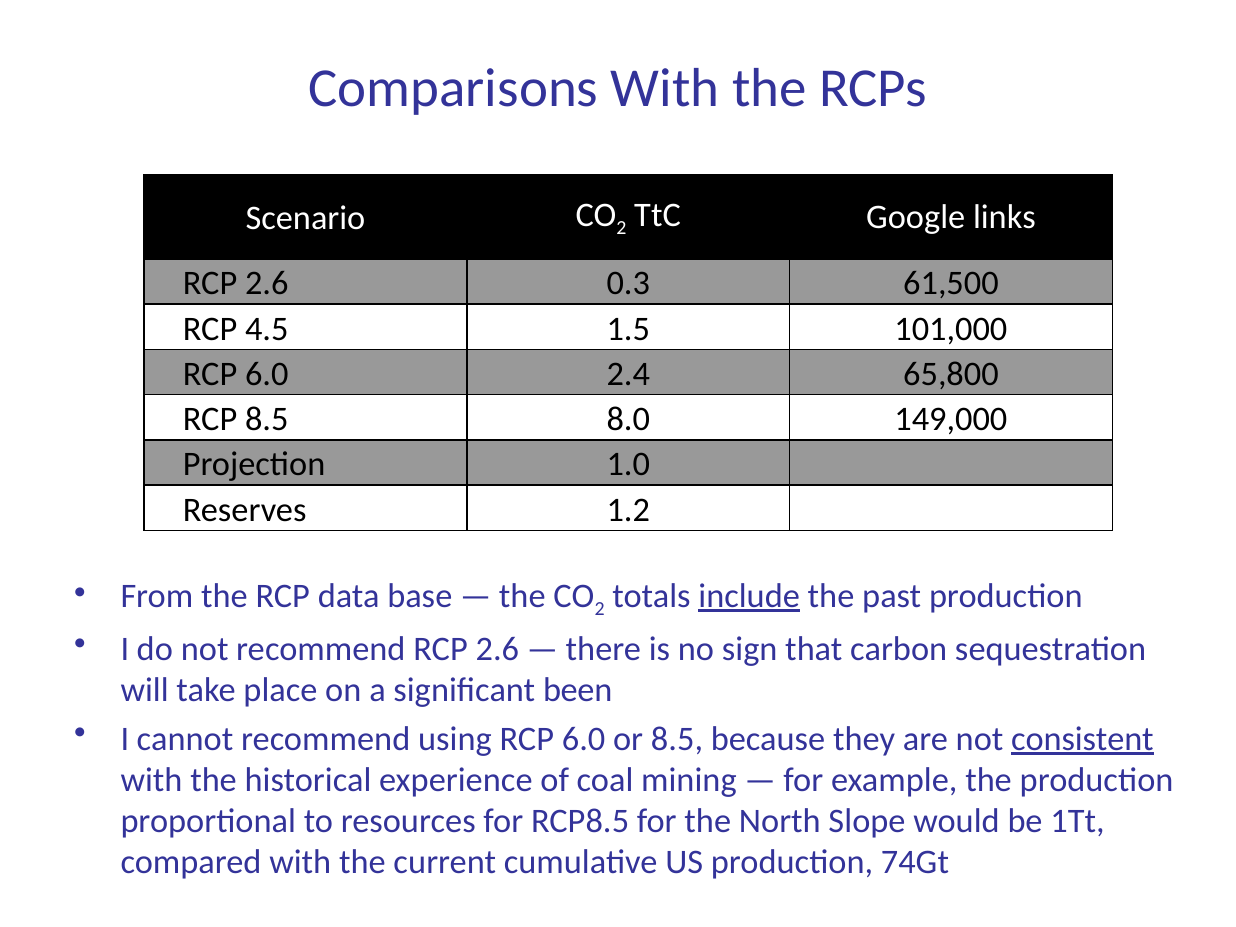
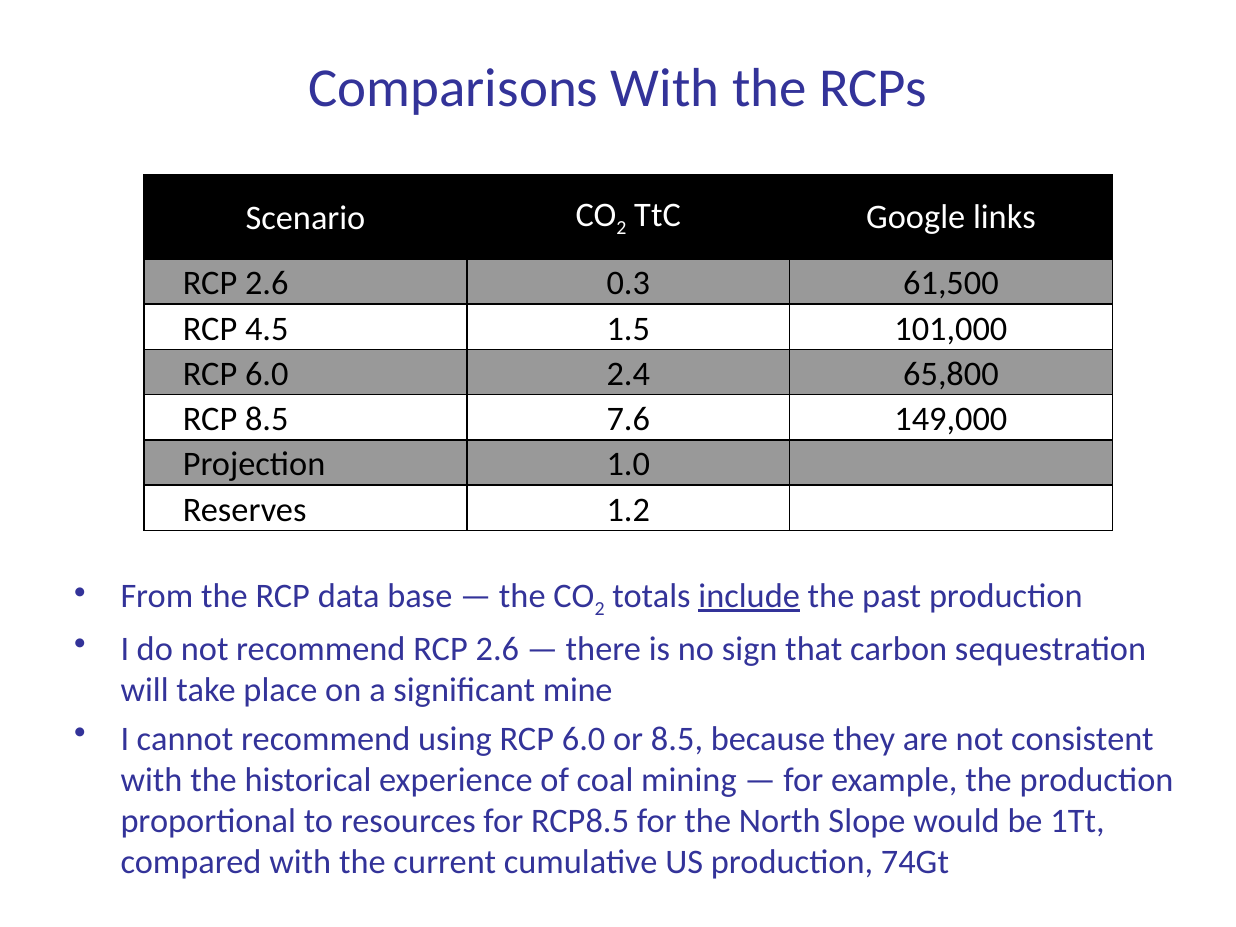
8.0: 8.0 -> 7.6
been: been -> mine
consistent underline: present -> none
